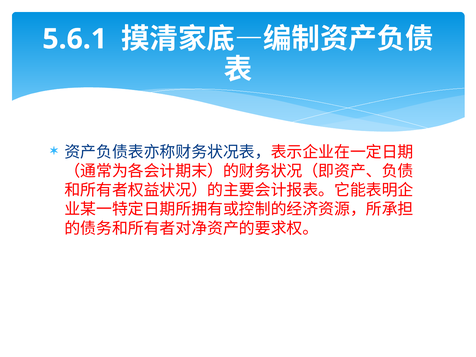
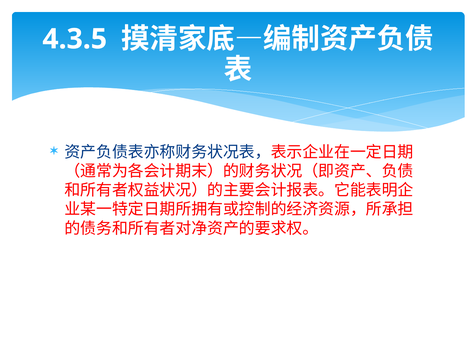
5.6.1: 5.6.1 -> 4.3.5
